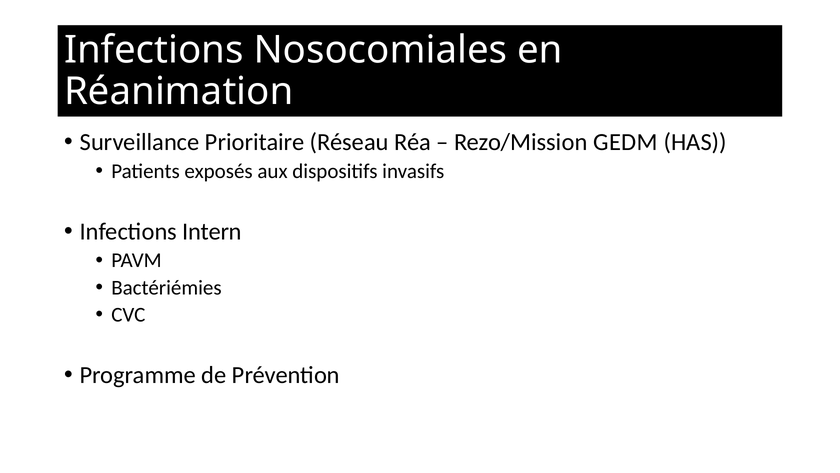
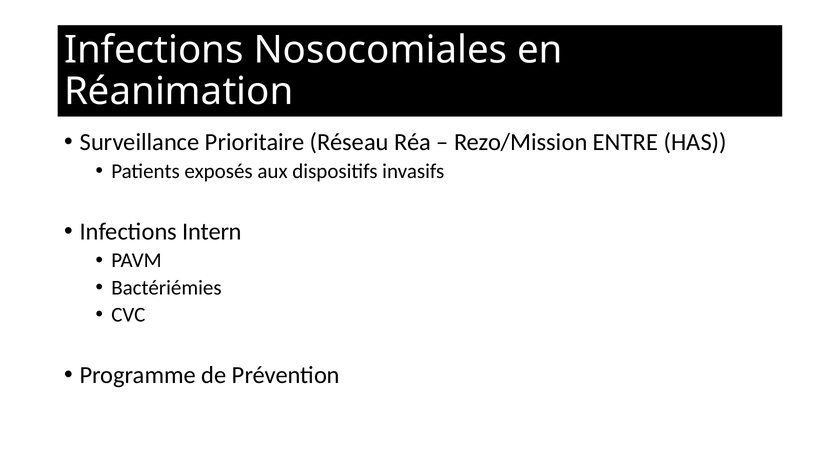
GEDM: GEDM -> ENTRE
